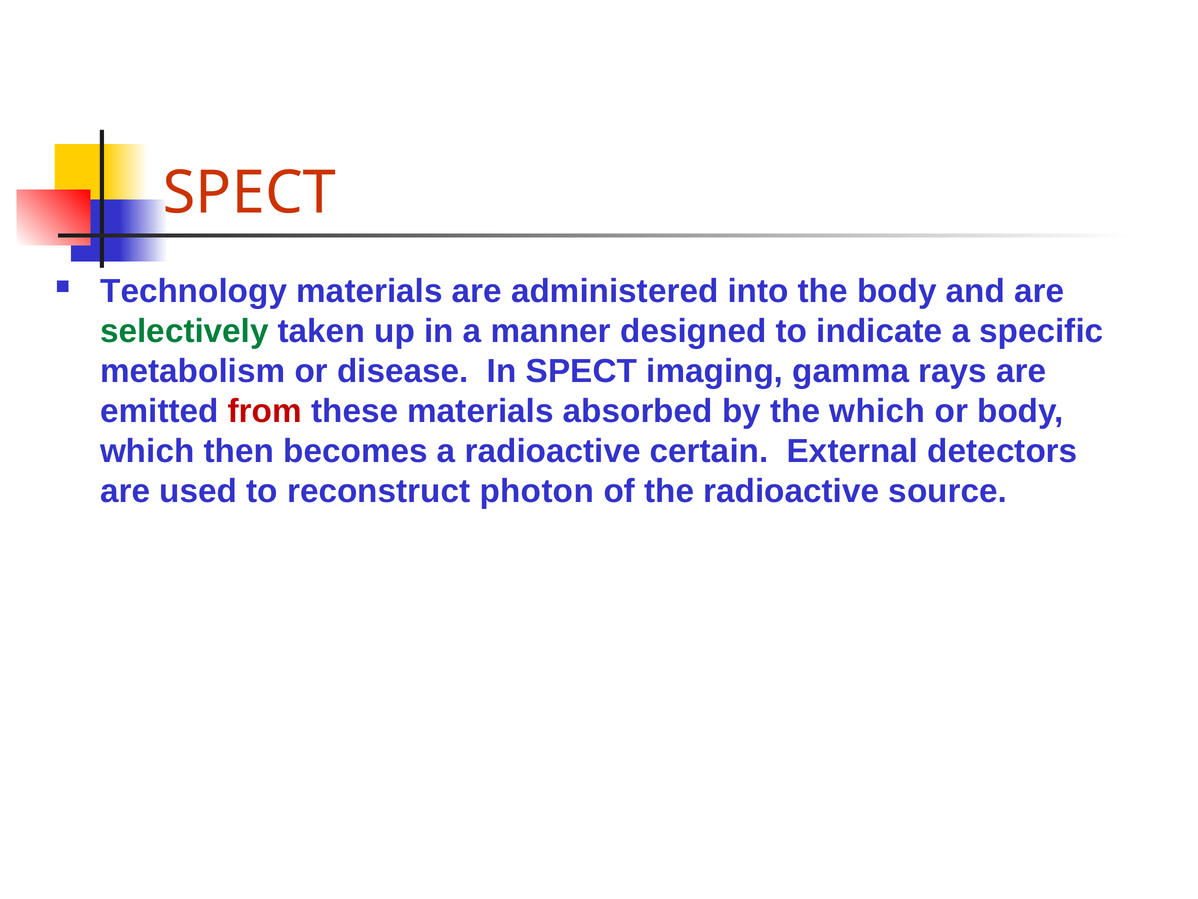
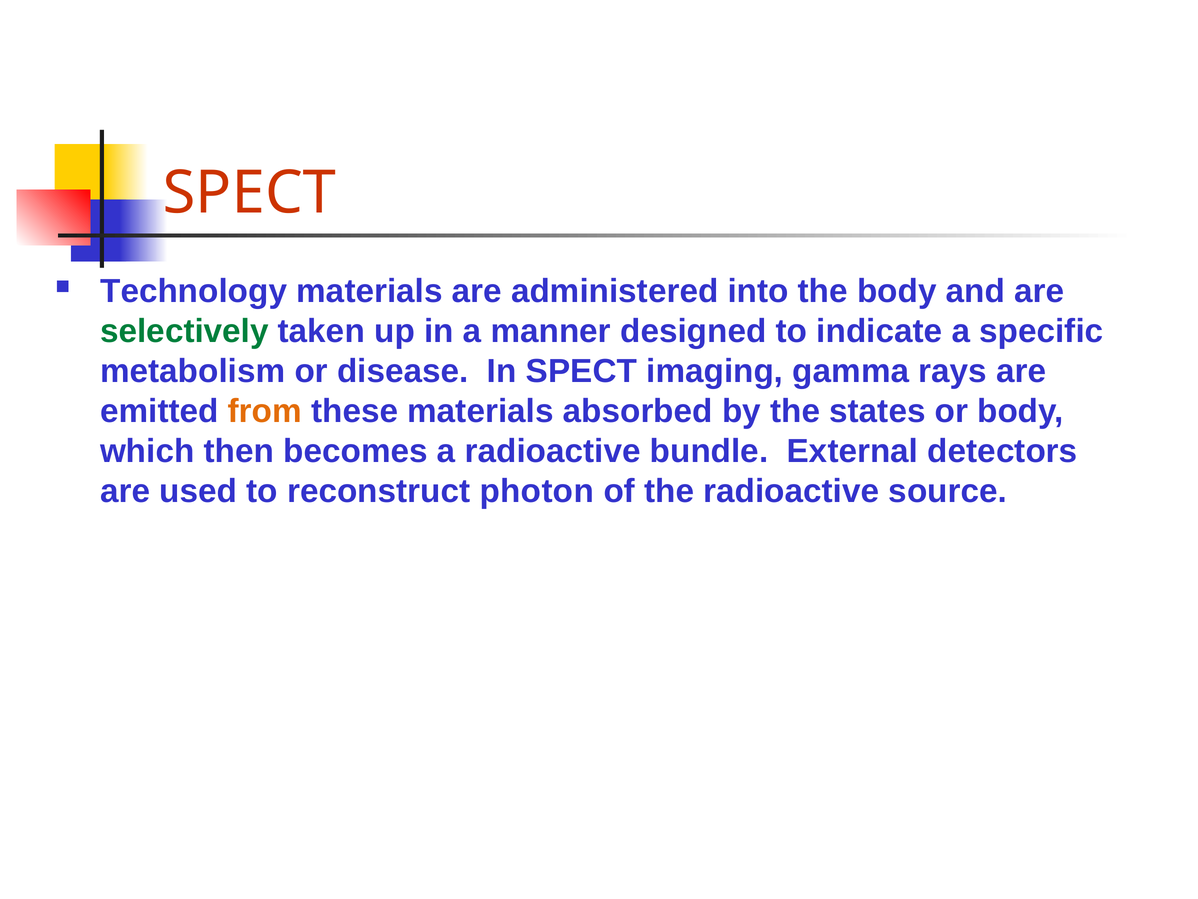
from colour: red -> orange
the which: which -> states
certain: certain -> bundle
